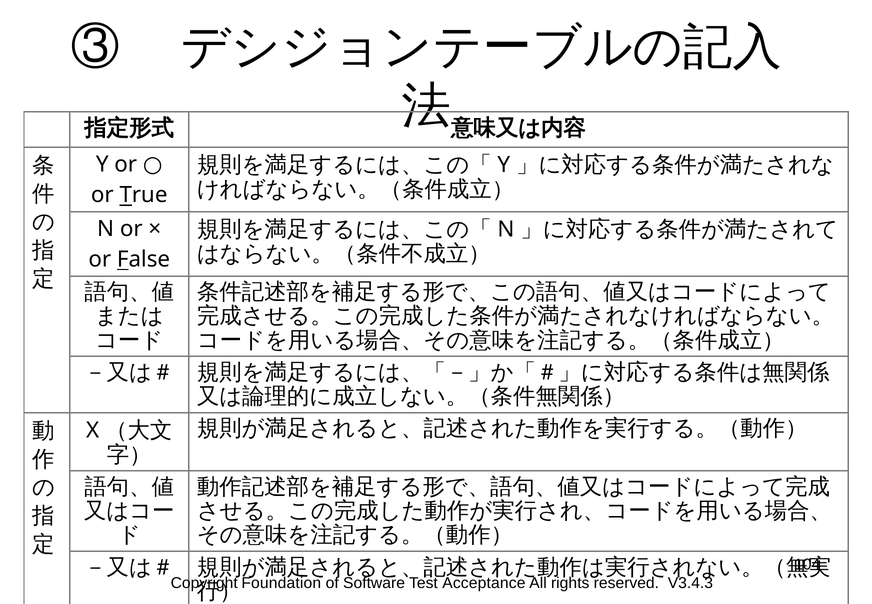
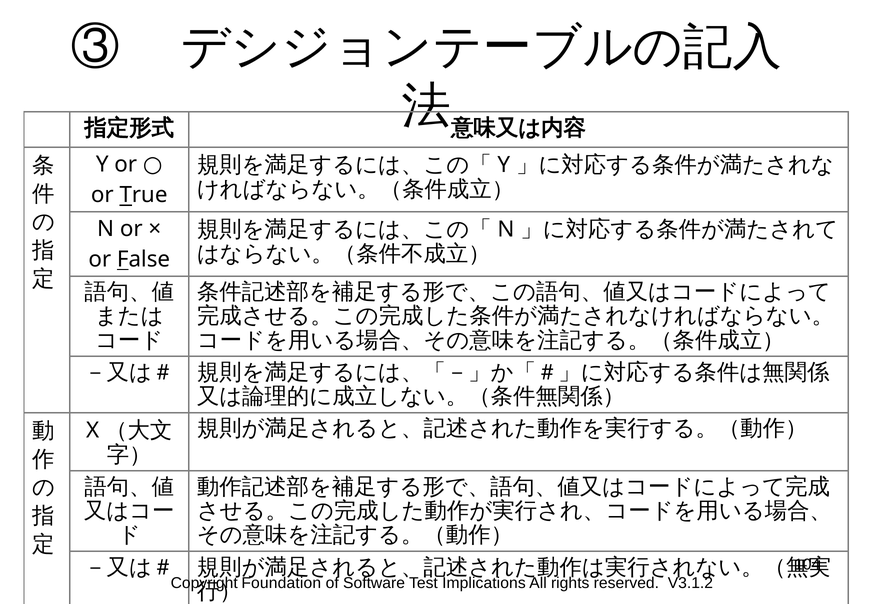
Acceptance: Acceptance -> Implications
V3.4.3: V3.4.3 -> V3.1.2
